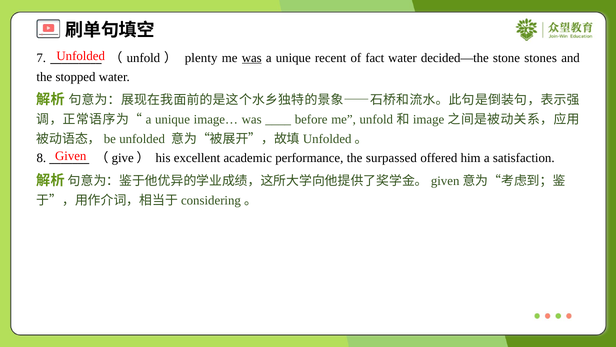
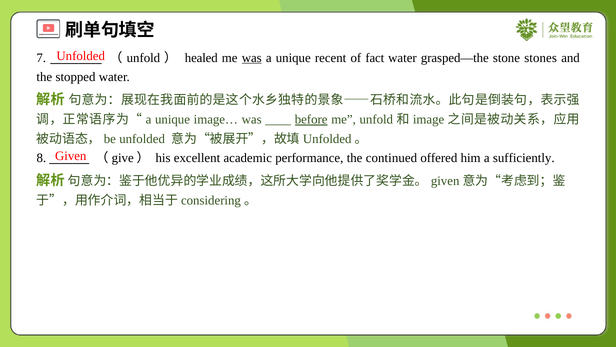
plenty: plenty -> healed
decided—the: decided—the -> grasped—the
before underline: none -> present
surpassed: surpassed -> continued
satisfaction: satisfaction -> sufficiently
